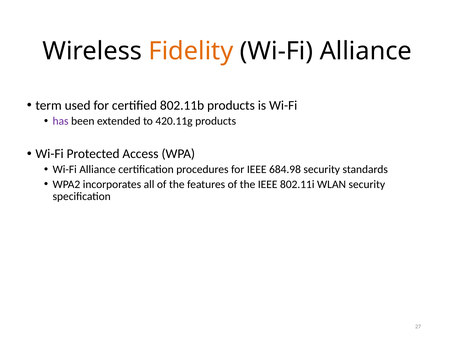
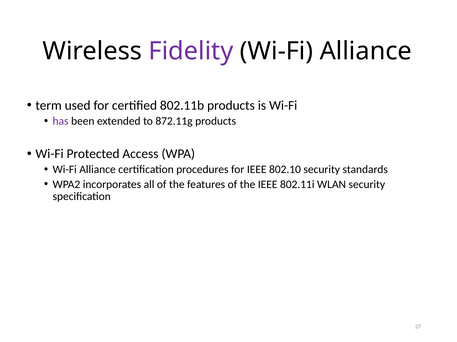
Fidelity colour: orange -> purple
420.11g: 420.11g -> 872.11g
684.98: 684.98 -> 802.10
